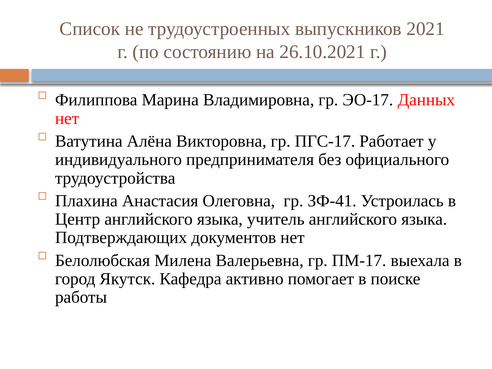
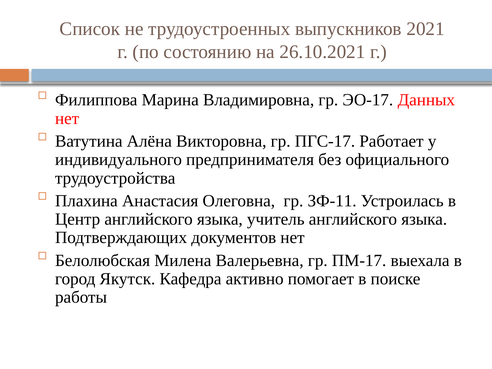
ЗФ-41: ЗФ-41 -> ЗФ-11
